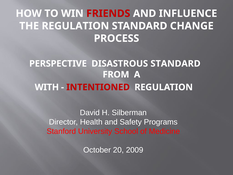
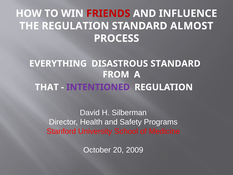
CHANGE: CHANGE -> ALMOST
PERSPECTIVE: PERSPECTIVE -> EVERYTHING
WITH: WITH -> THAT
INTENTIONED colour: red -> purple
